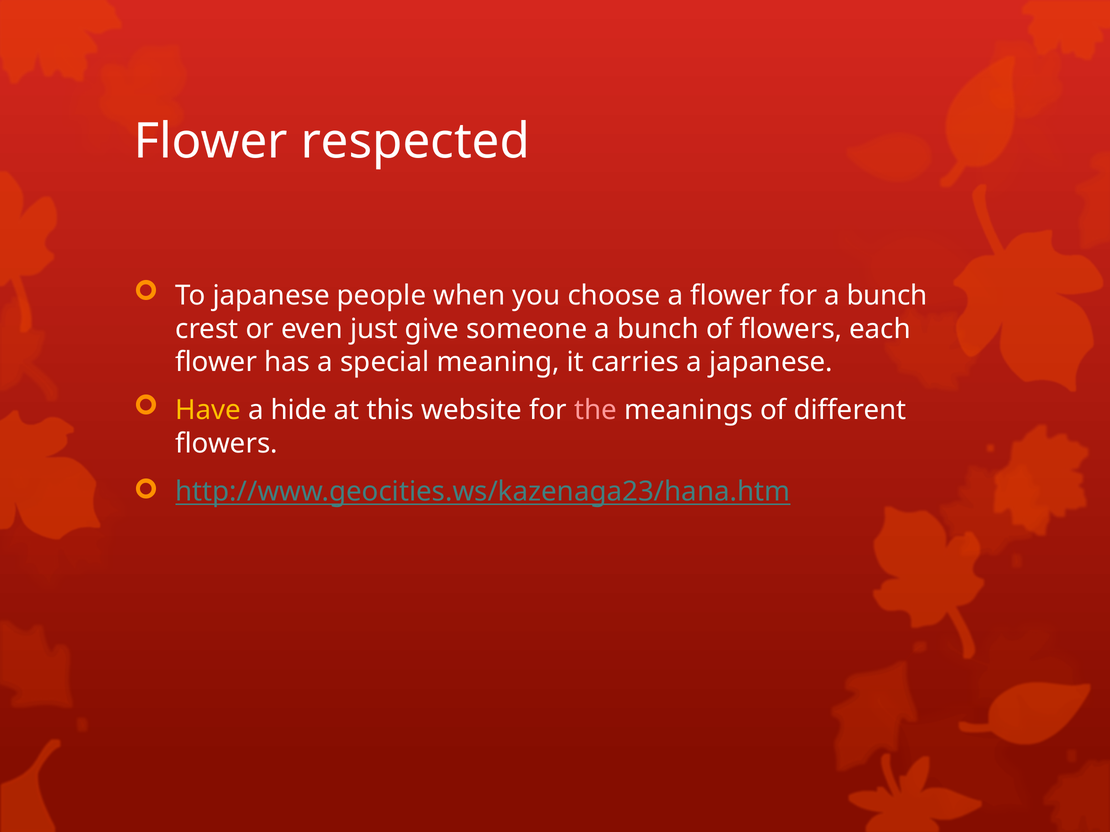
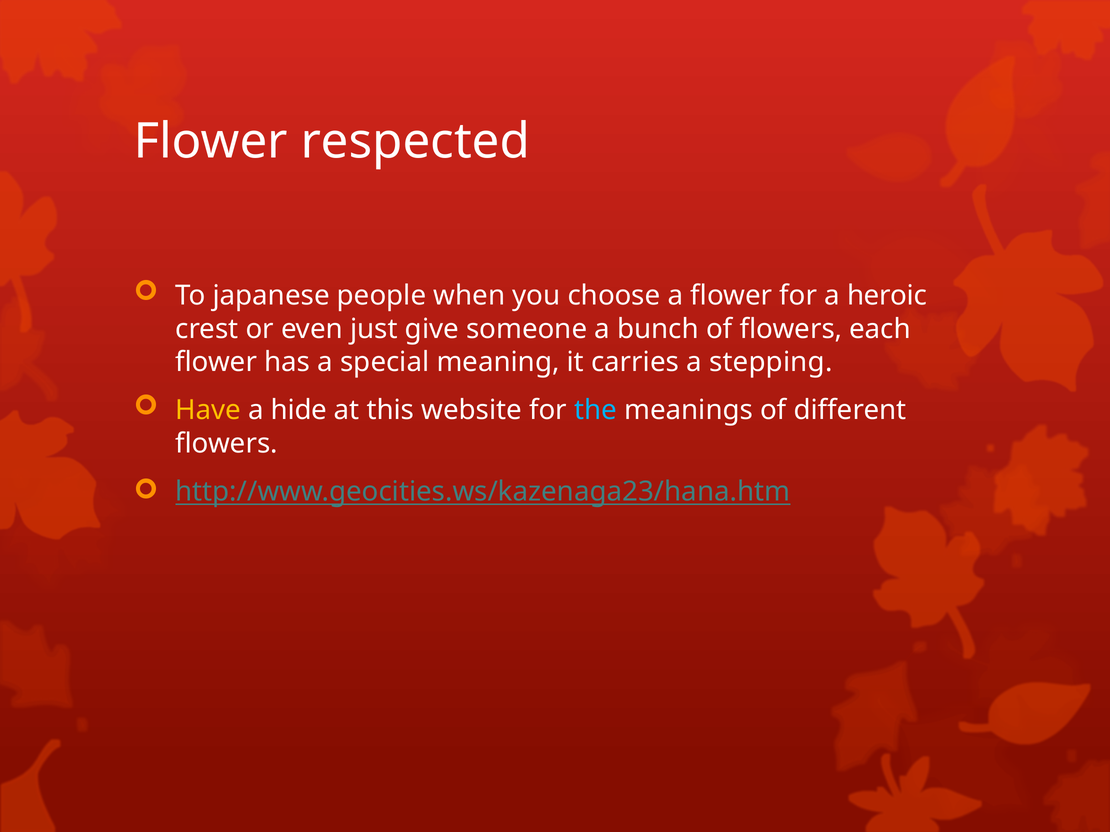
for a bunch: bunch -> heroic
a japanese: japanese -> stepping
the colour: pink -> light blue
